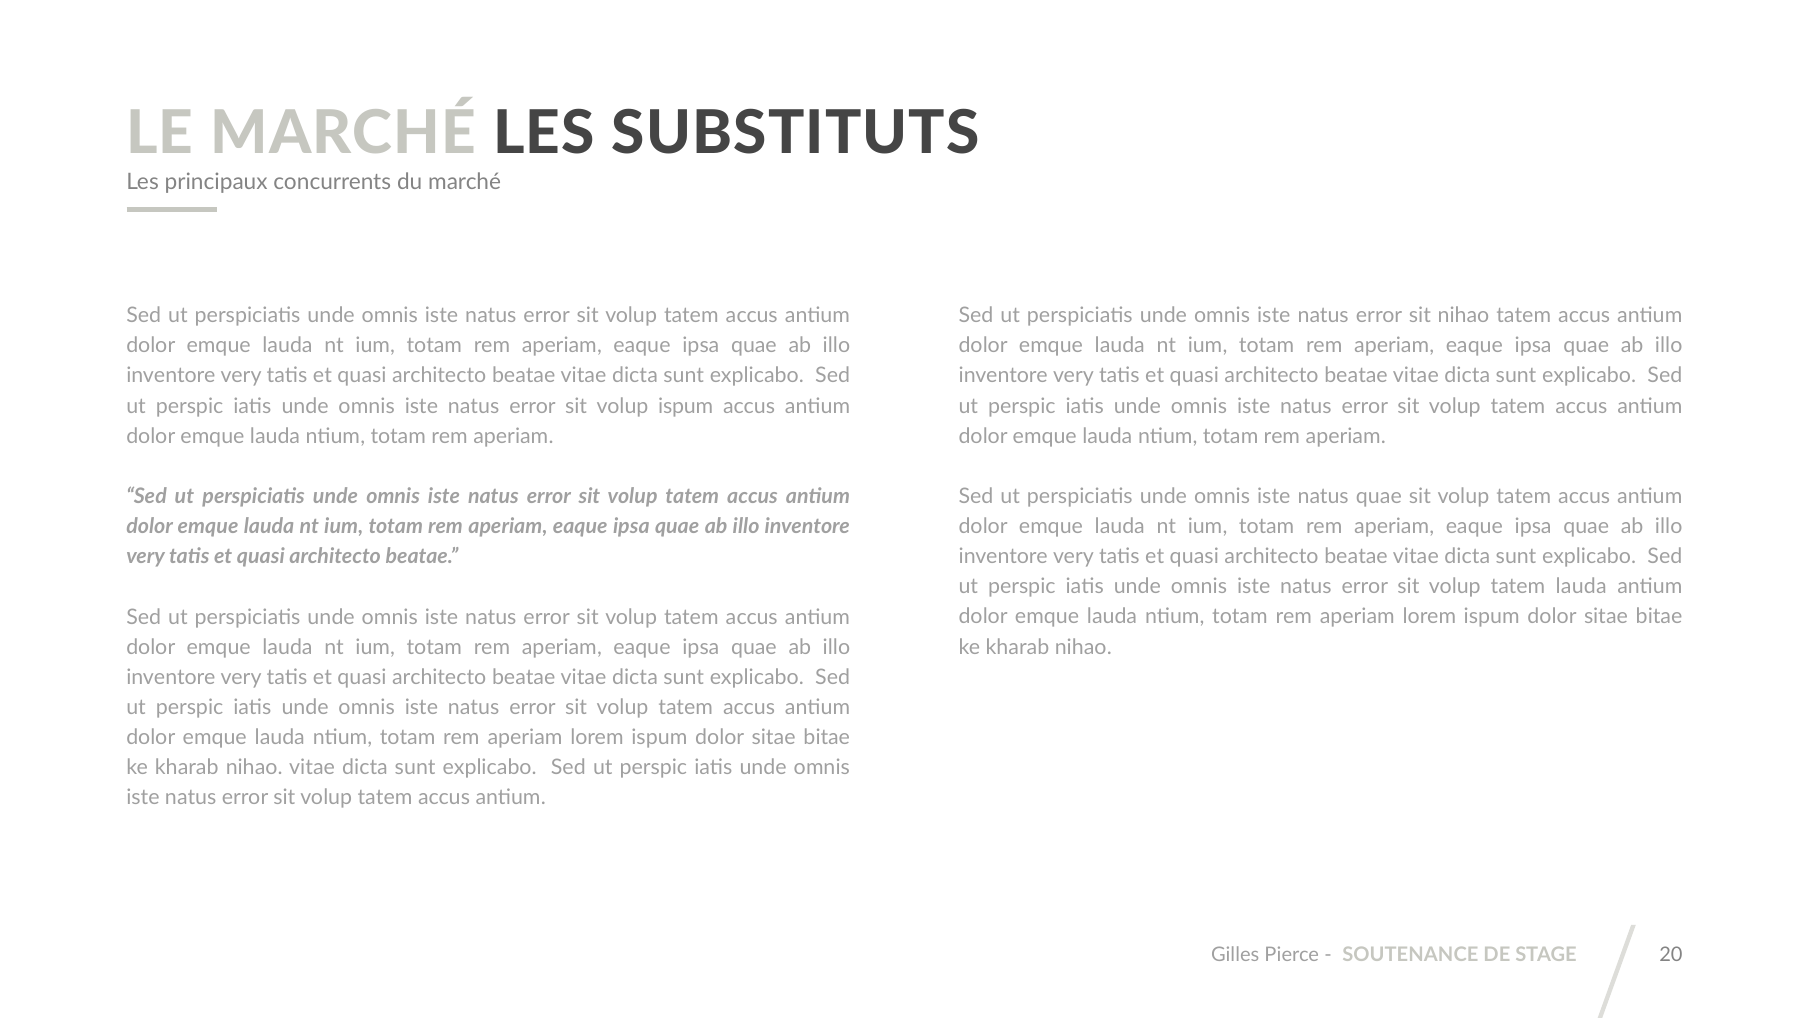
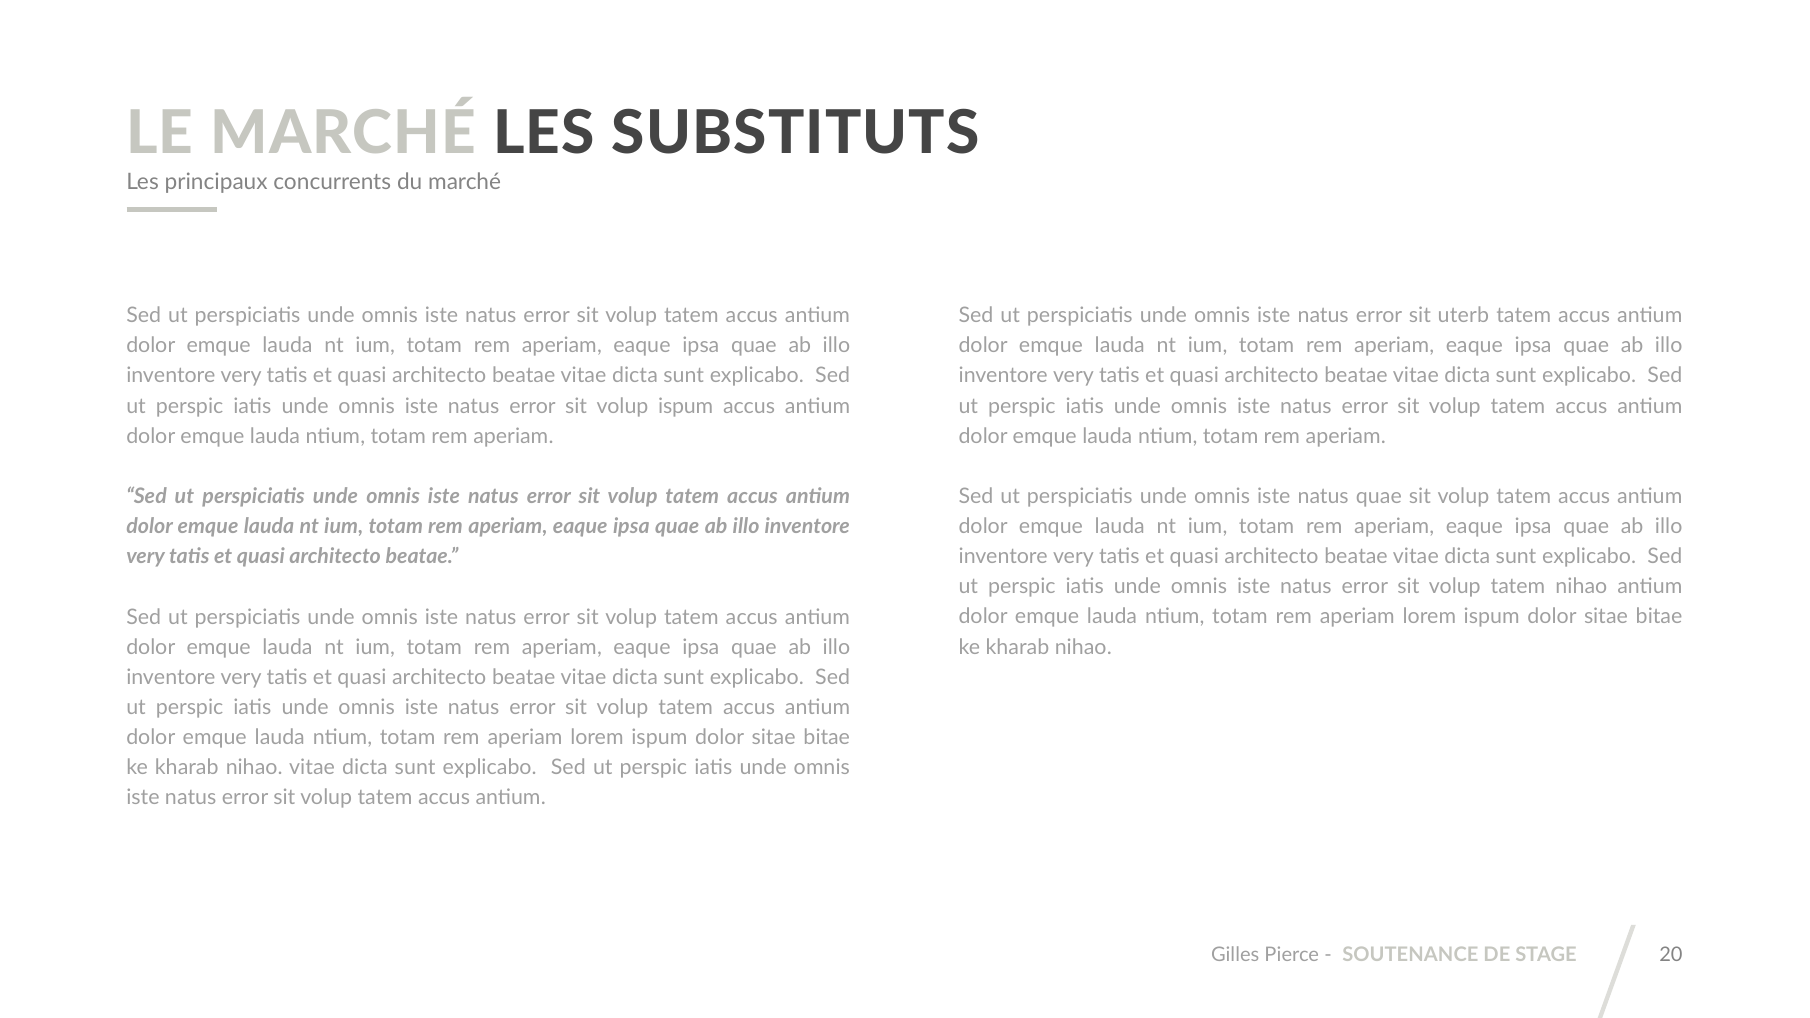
sit nihao: nihao -> uterb
tatem lauda: lauda -> nihao
